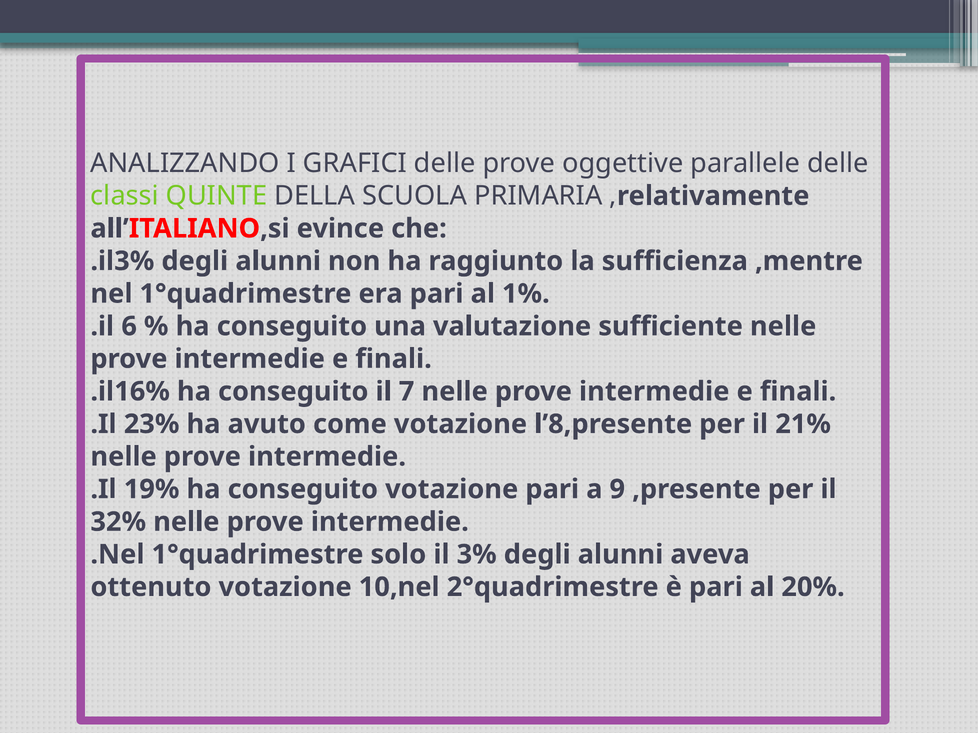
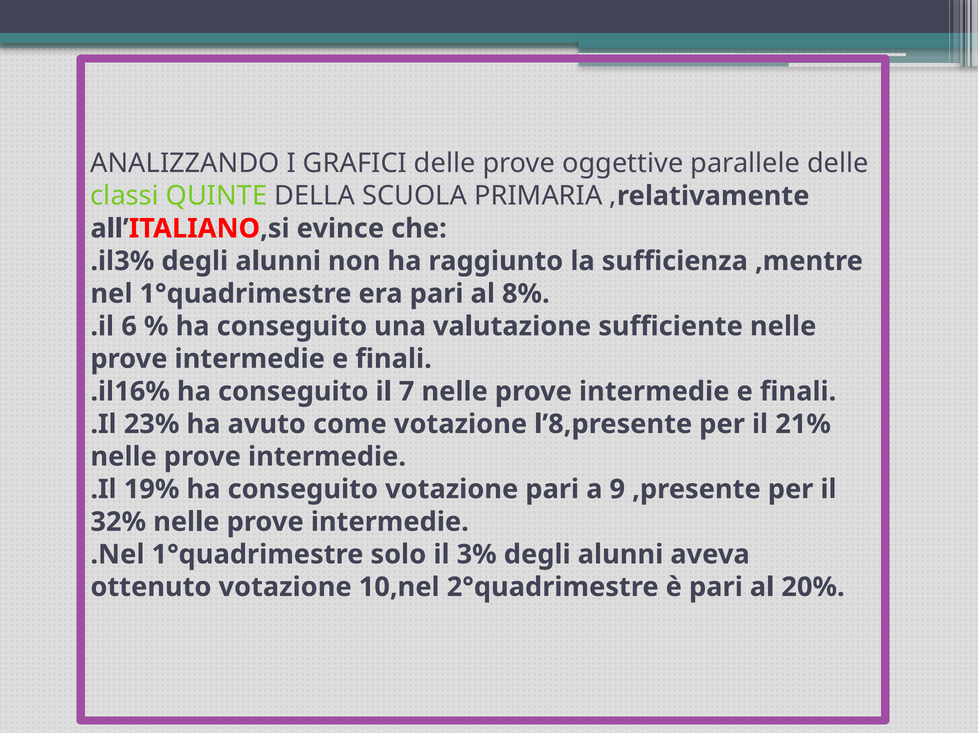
1%: 1% -> 8%
